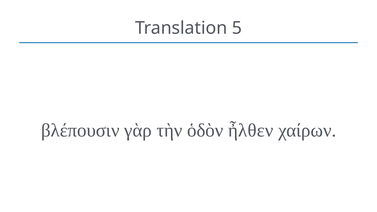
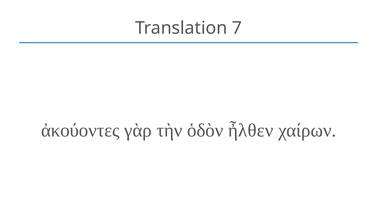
5: 5 -> 7
βλέπουσιν: βλέπουσιν -> ἀκούοντες
